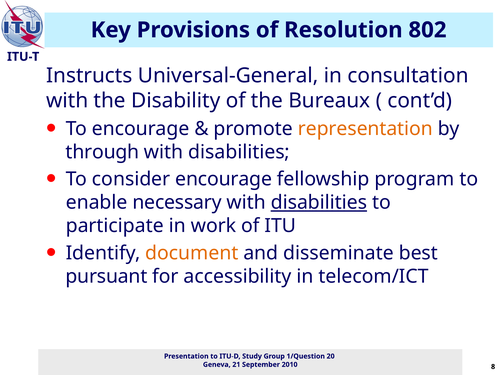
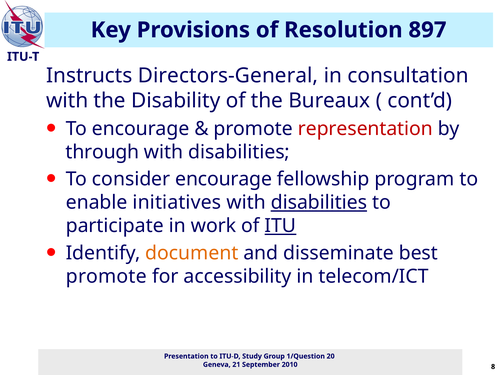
802: 802 -> 897
Universal-General: Universal-General -> Directors-General
representation colour: orange -> red
necessary: necessary -> initiatives
ITU underline: none -> present
pursuant at (107, 276): pursuant -> promote
